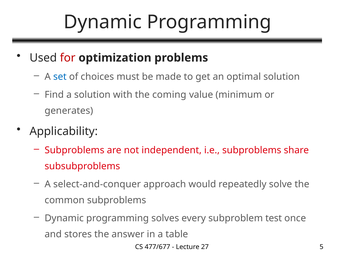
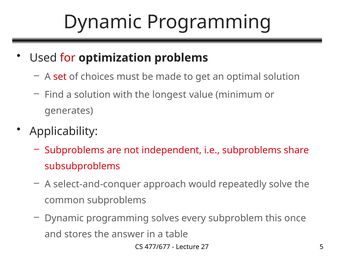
set colour: blue -> red
coming: coming -> longest
test: test -> this
